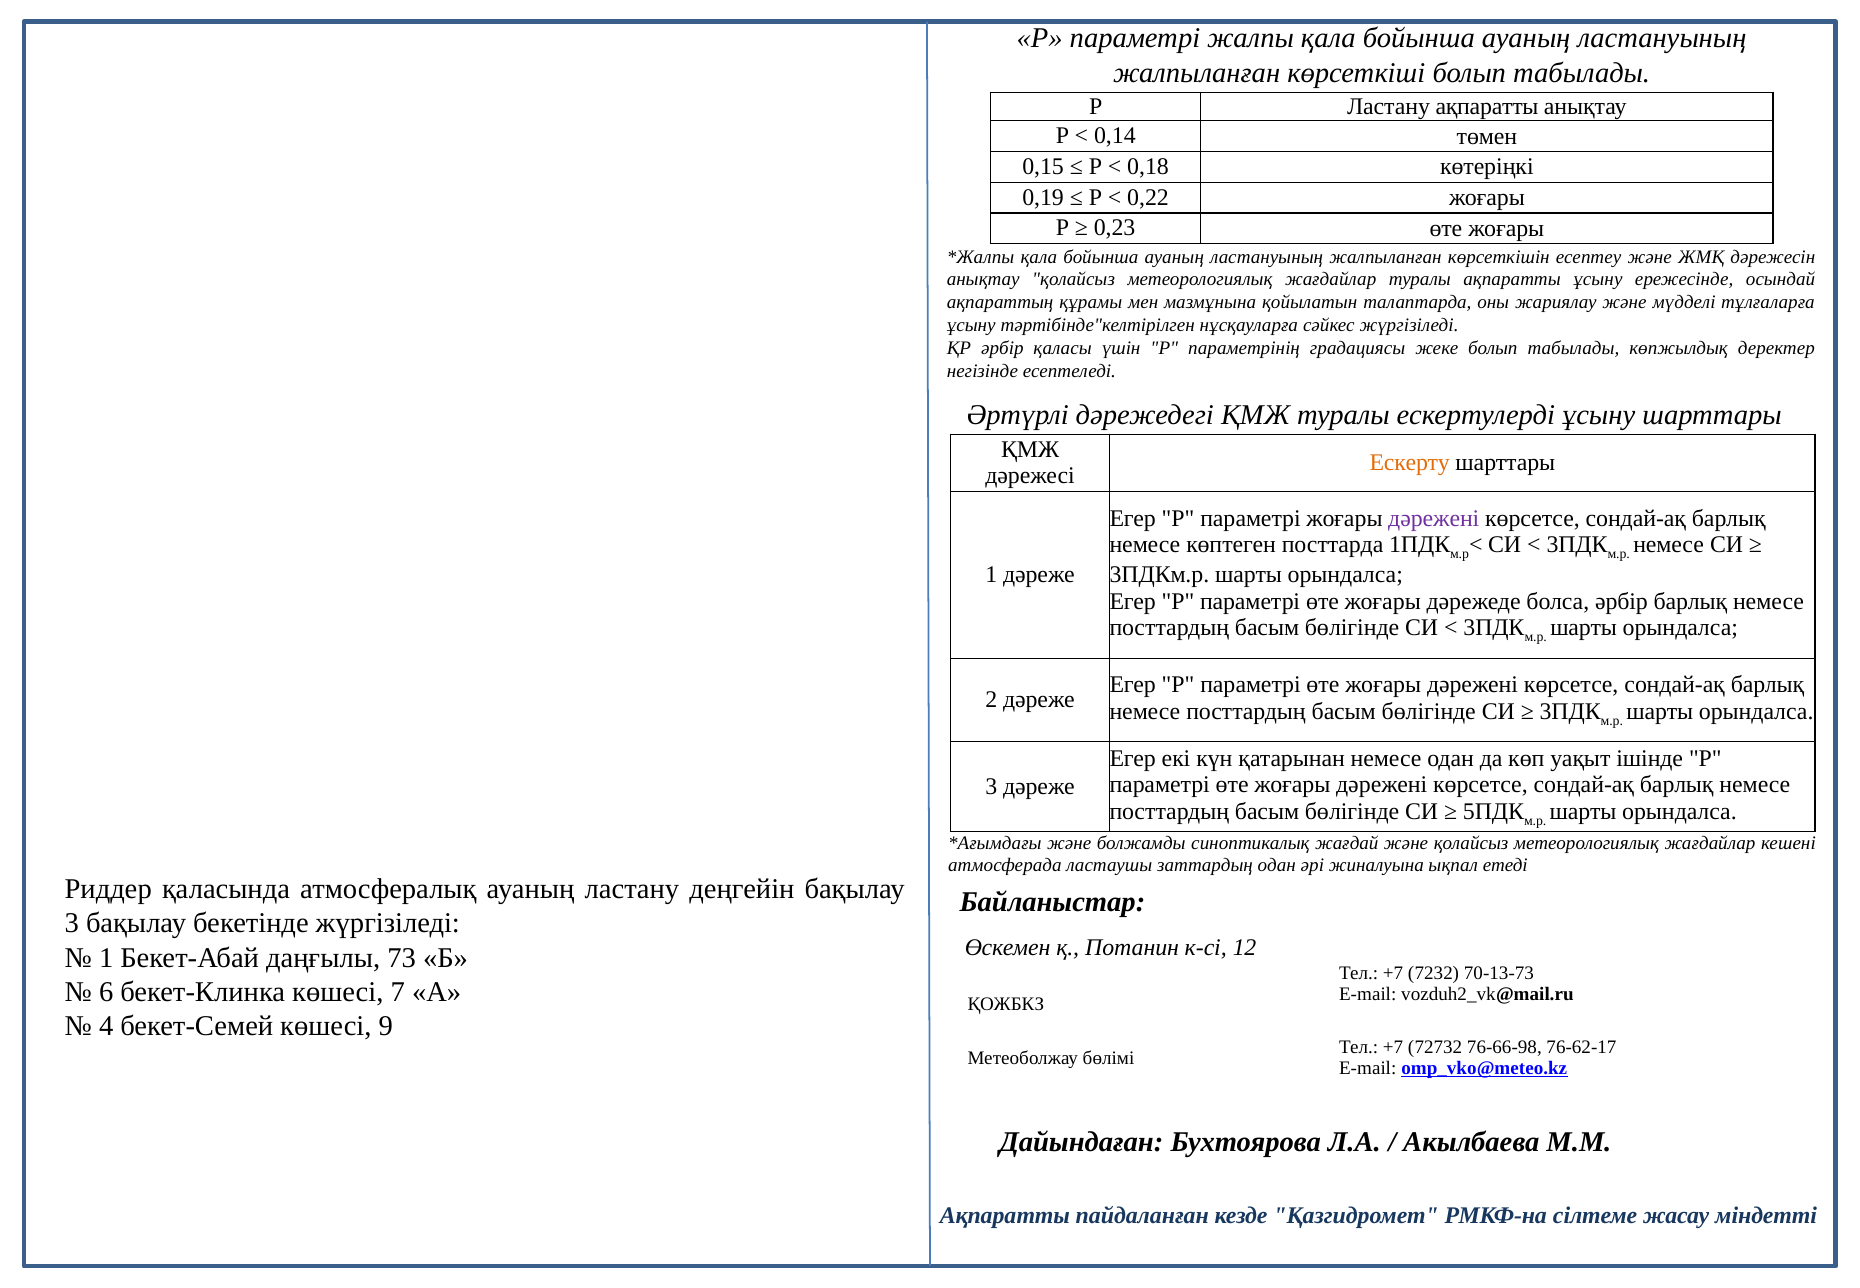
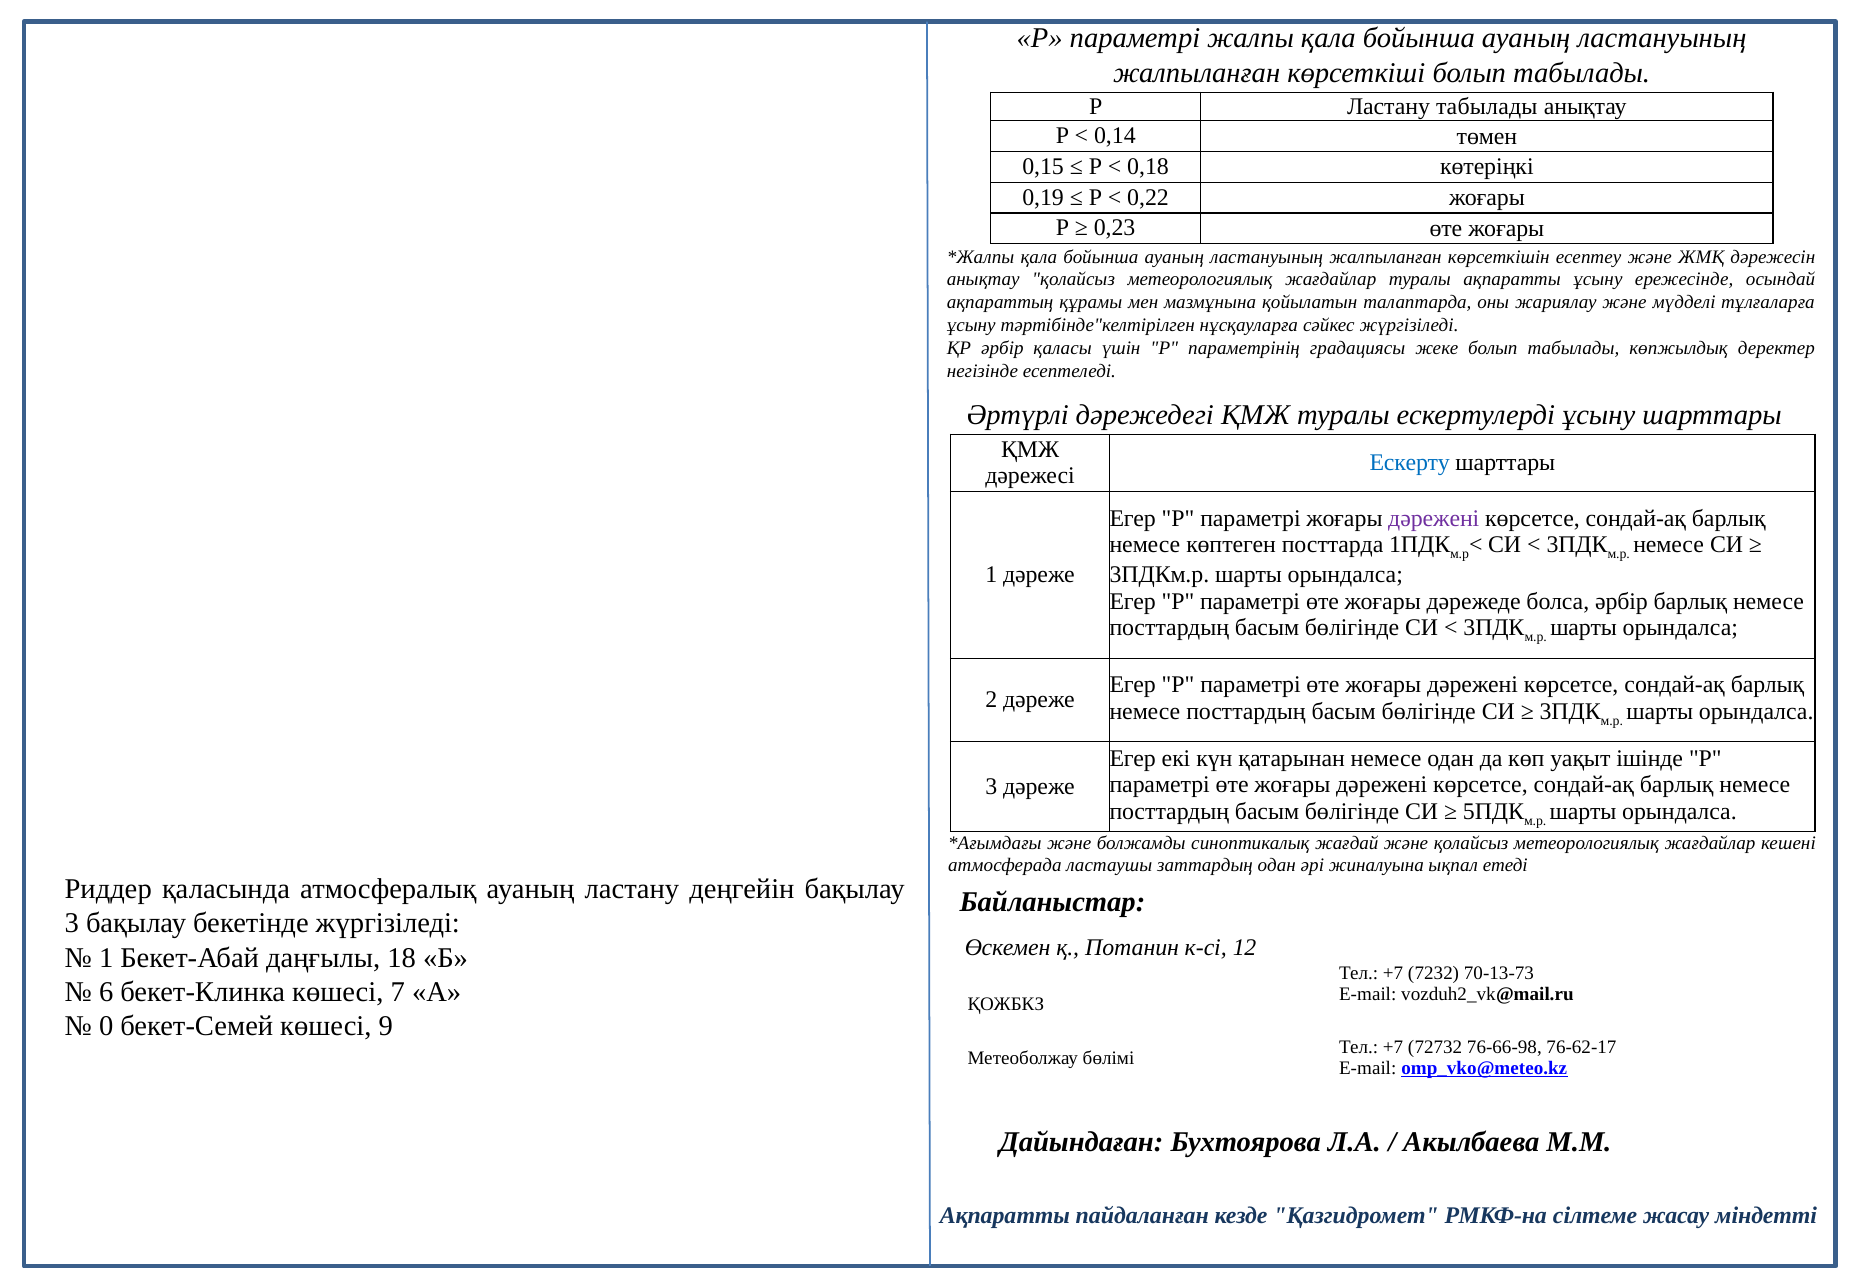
Ластану ақпаратты: ақпаратты -> табылады
Ескерту colour: orange -> blue
73: 73 -> 18
4: 4 -> 0
